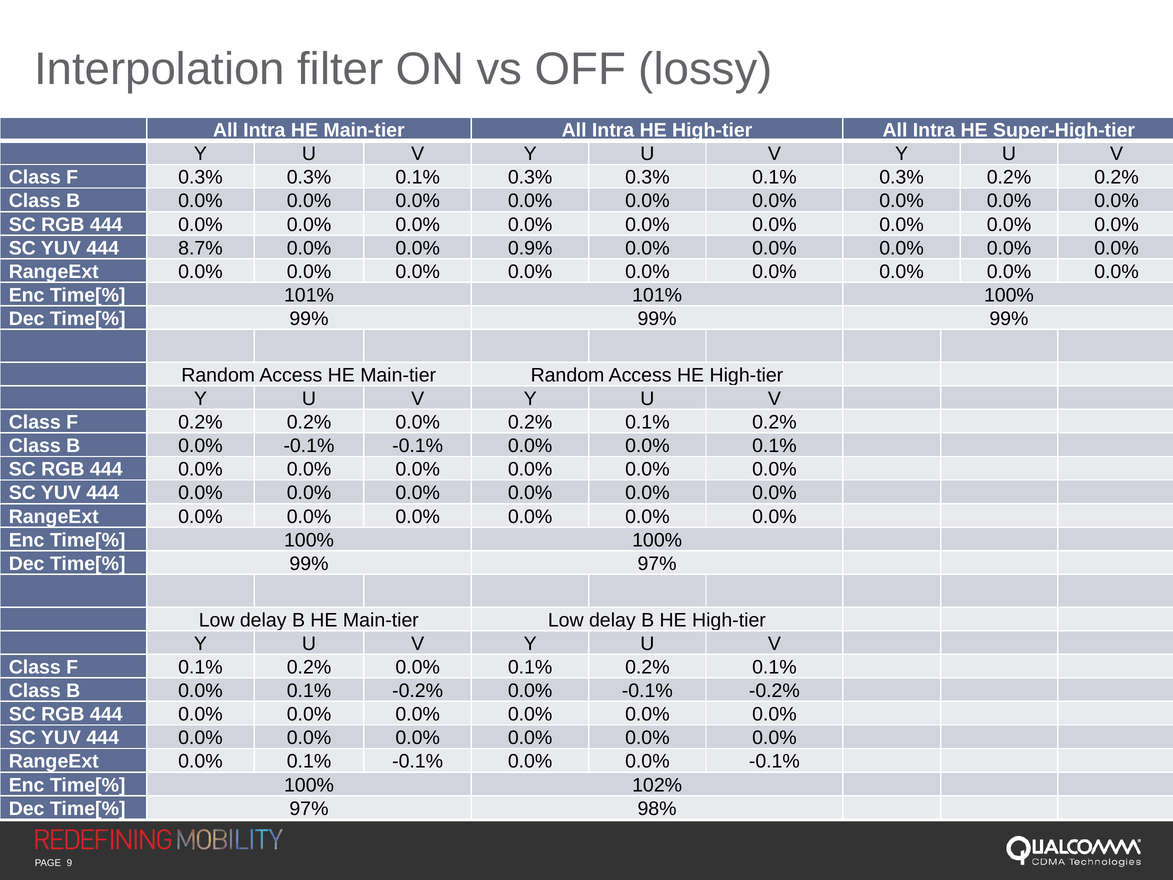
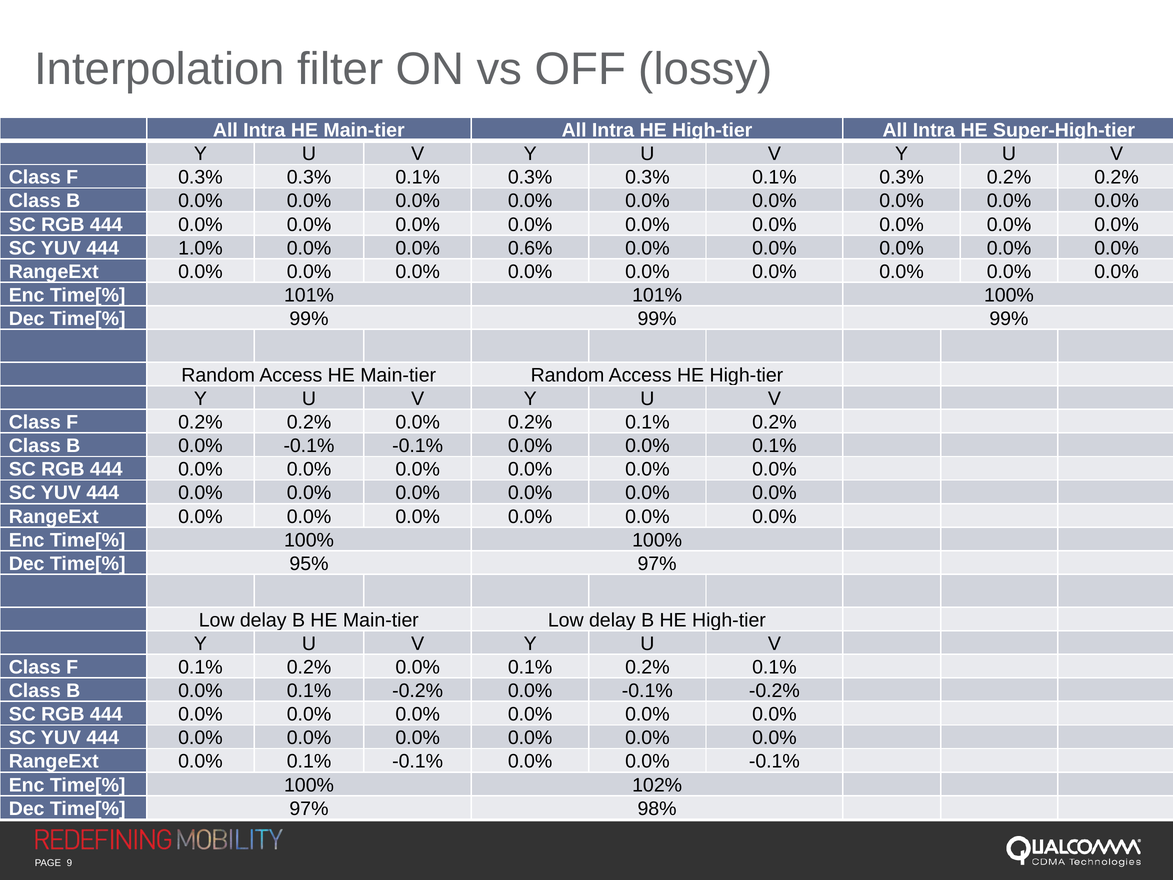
8.7%: 8.7% -> 1.0%
0.9%: 0.9% -> 0.6%
99% at (309, 564): 99% -> 95%
